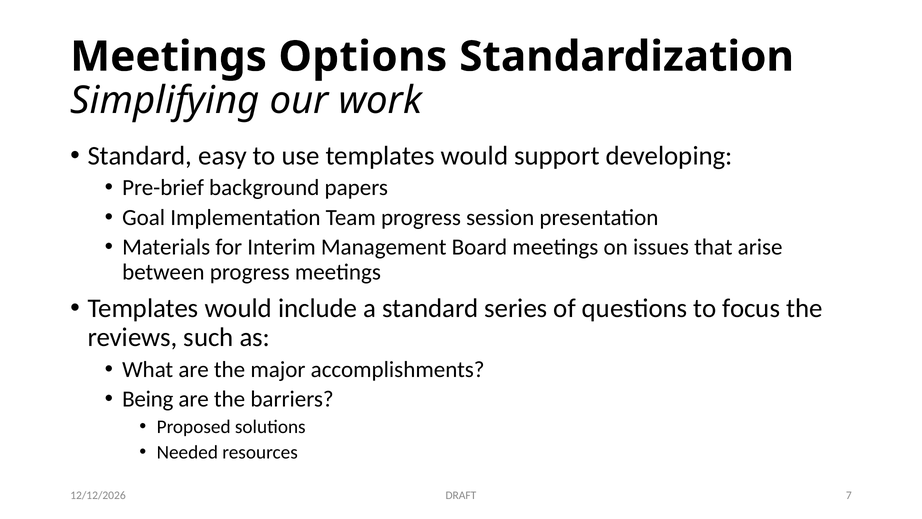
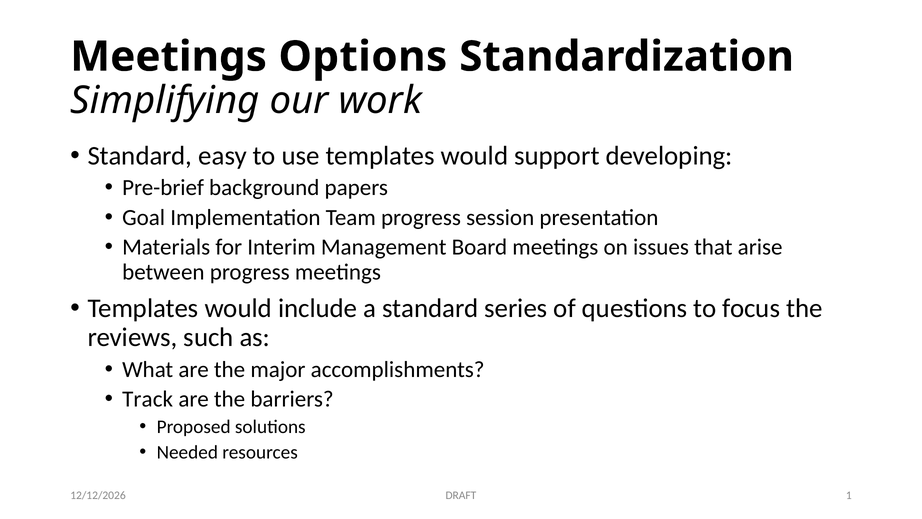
Being: Being -> Track
7: 7 -> 1
